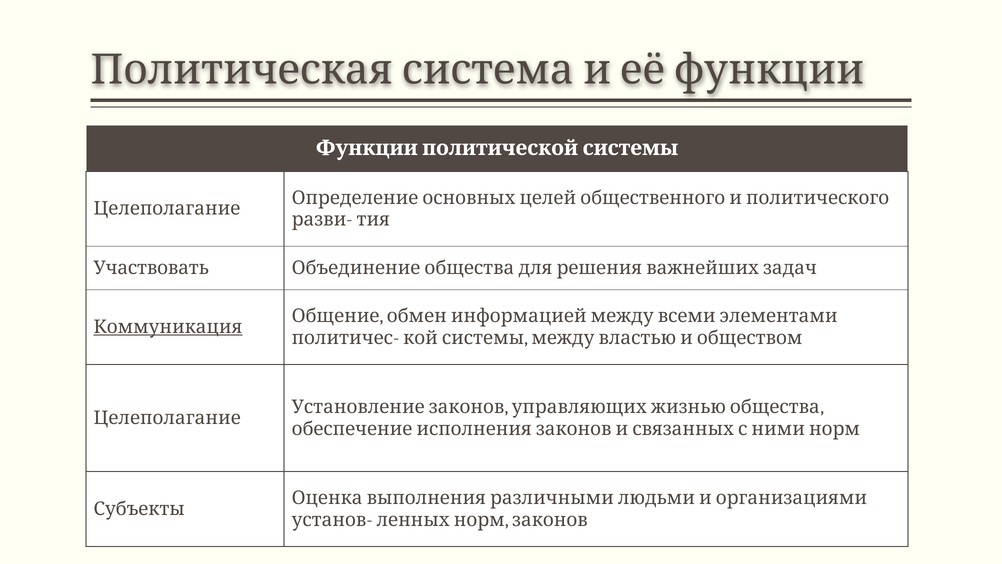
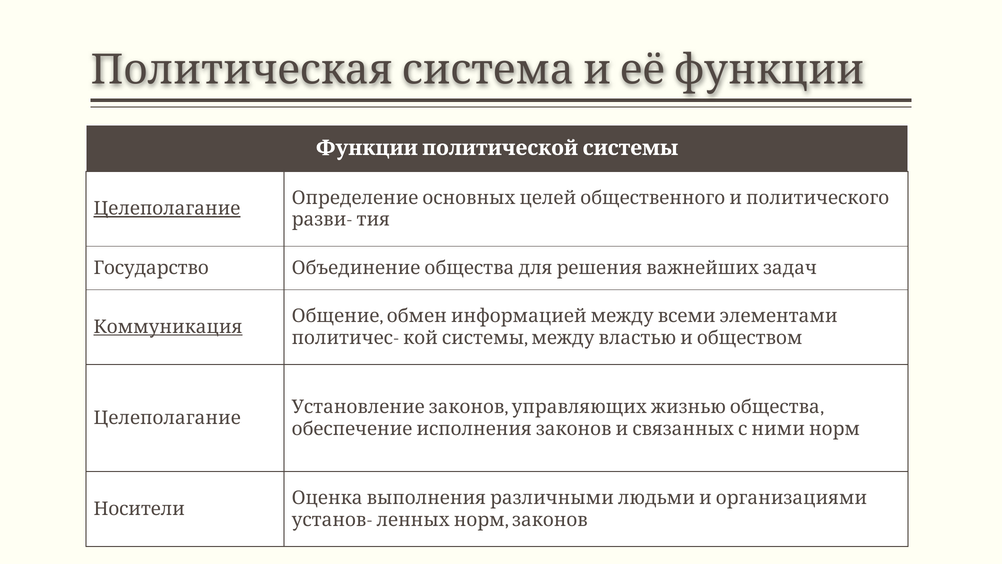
Целеполагание at (167, 209) underline: none -> present
Участвовать: Участвовать -> Государство
Субъекты: Субъекты -> Носители
